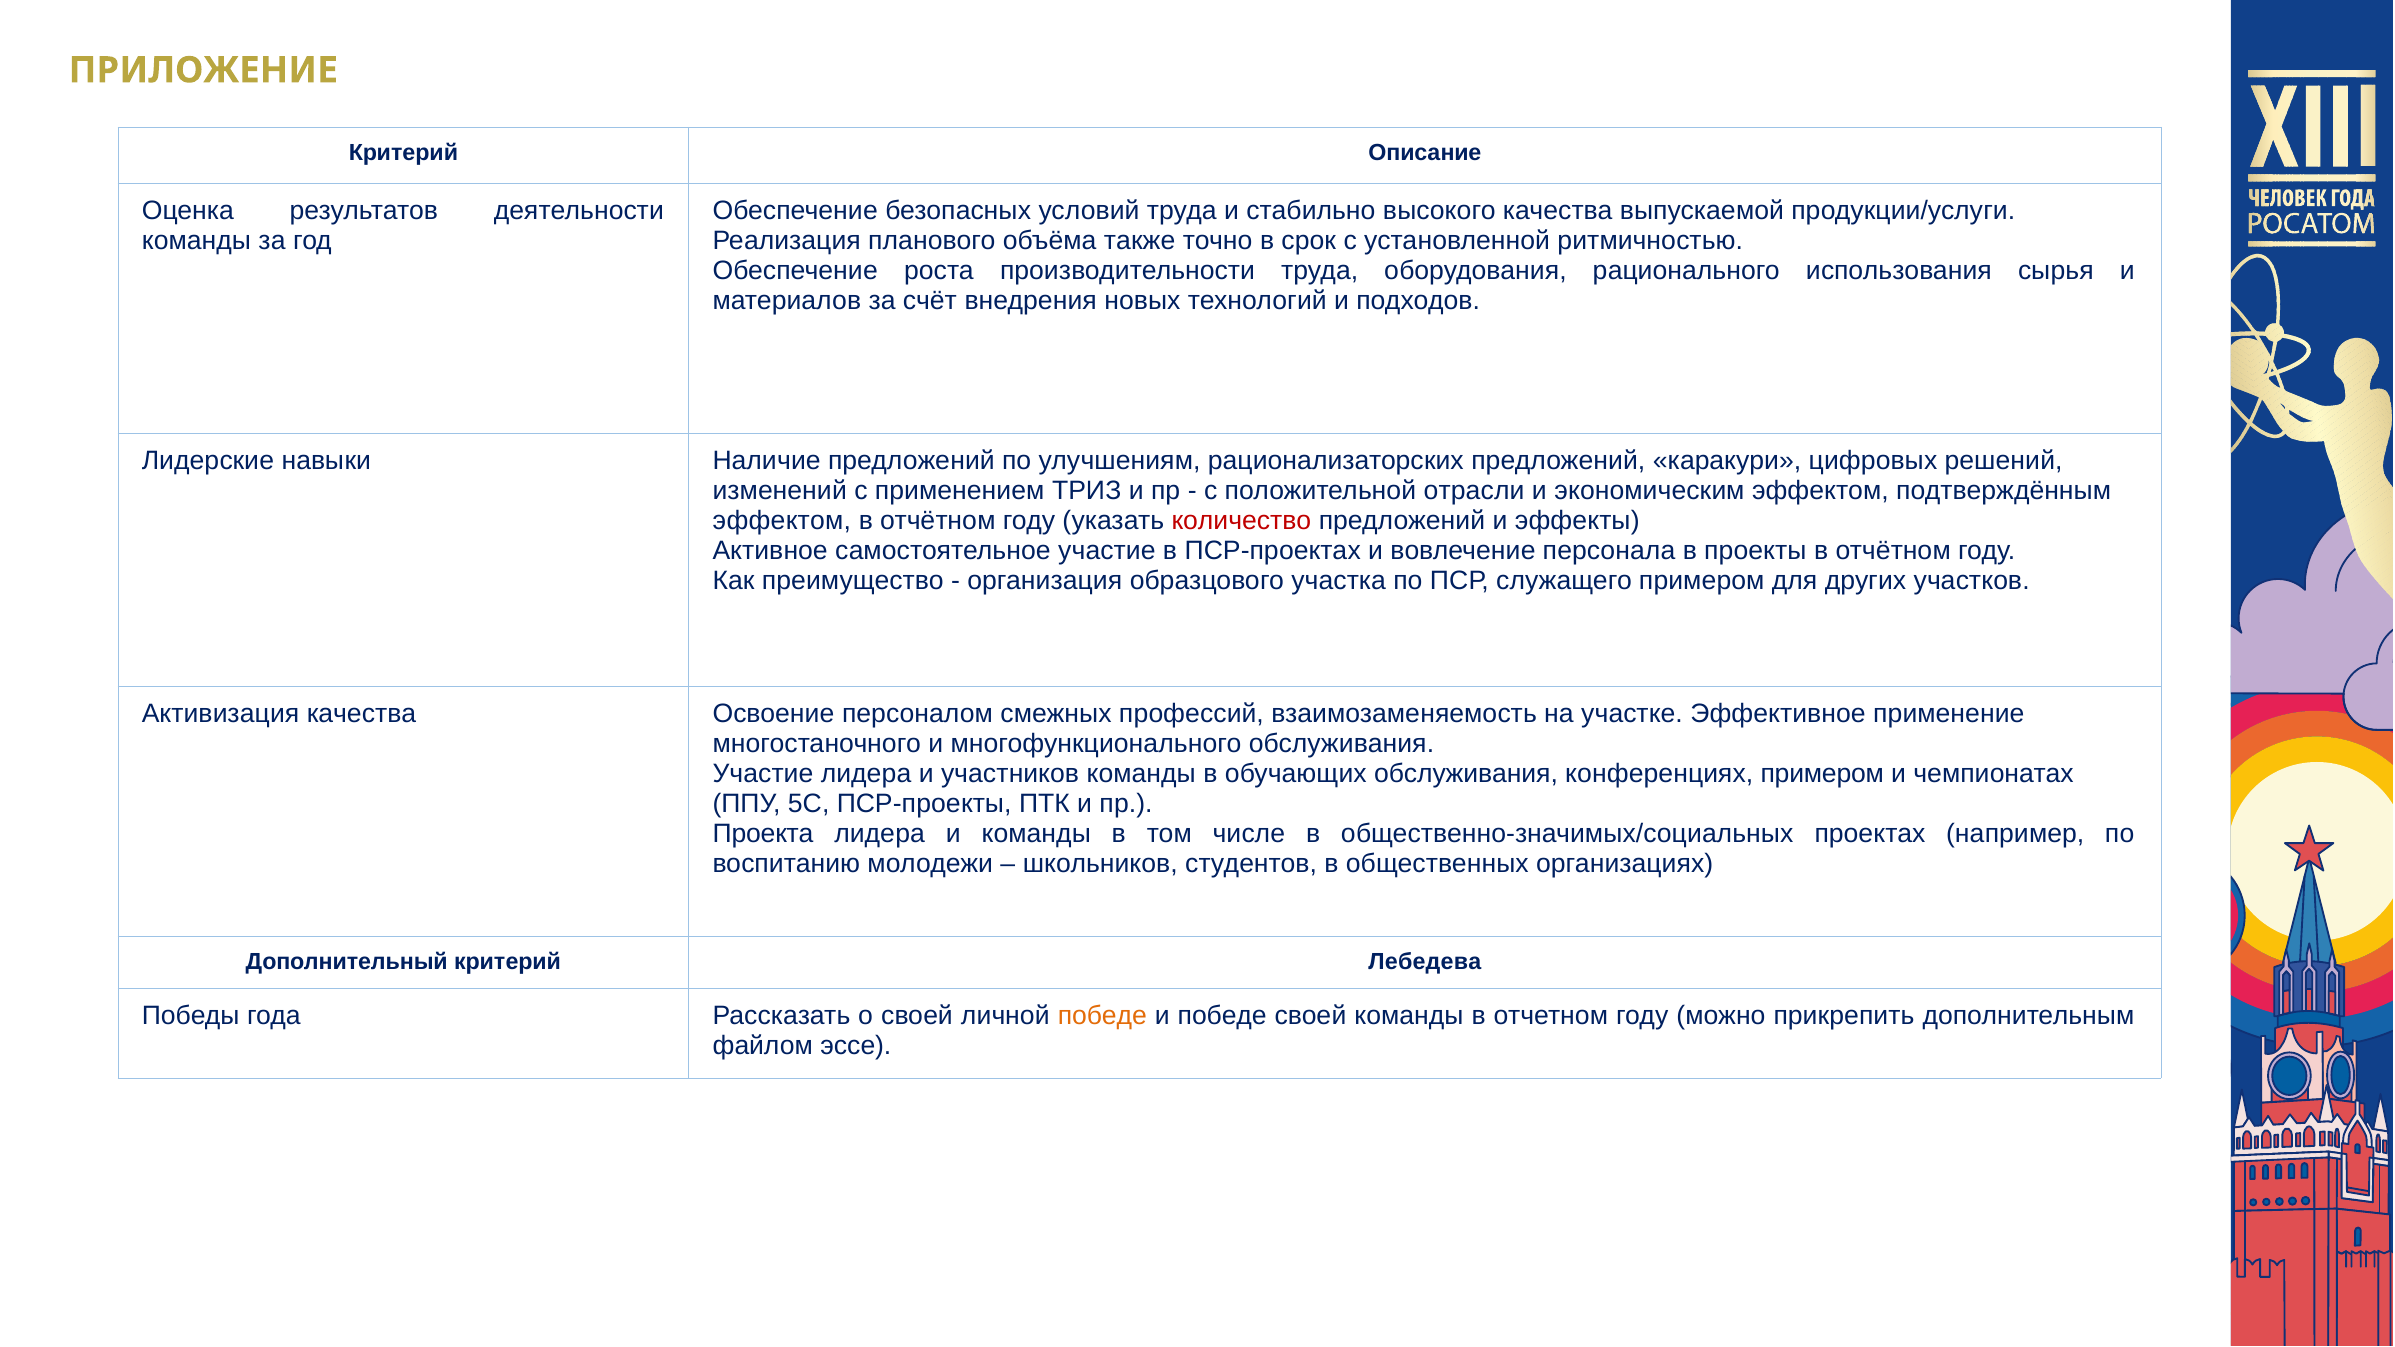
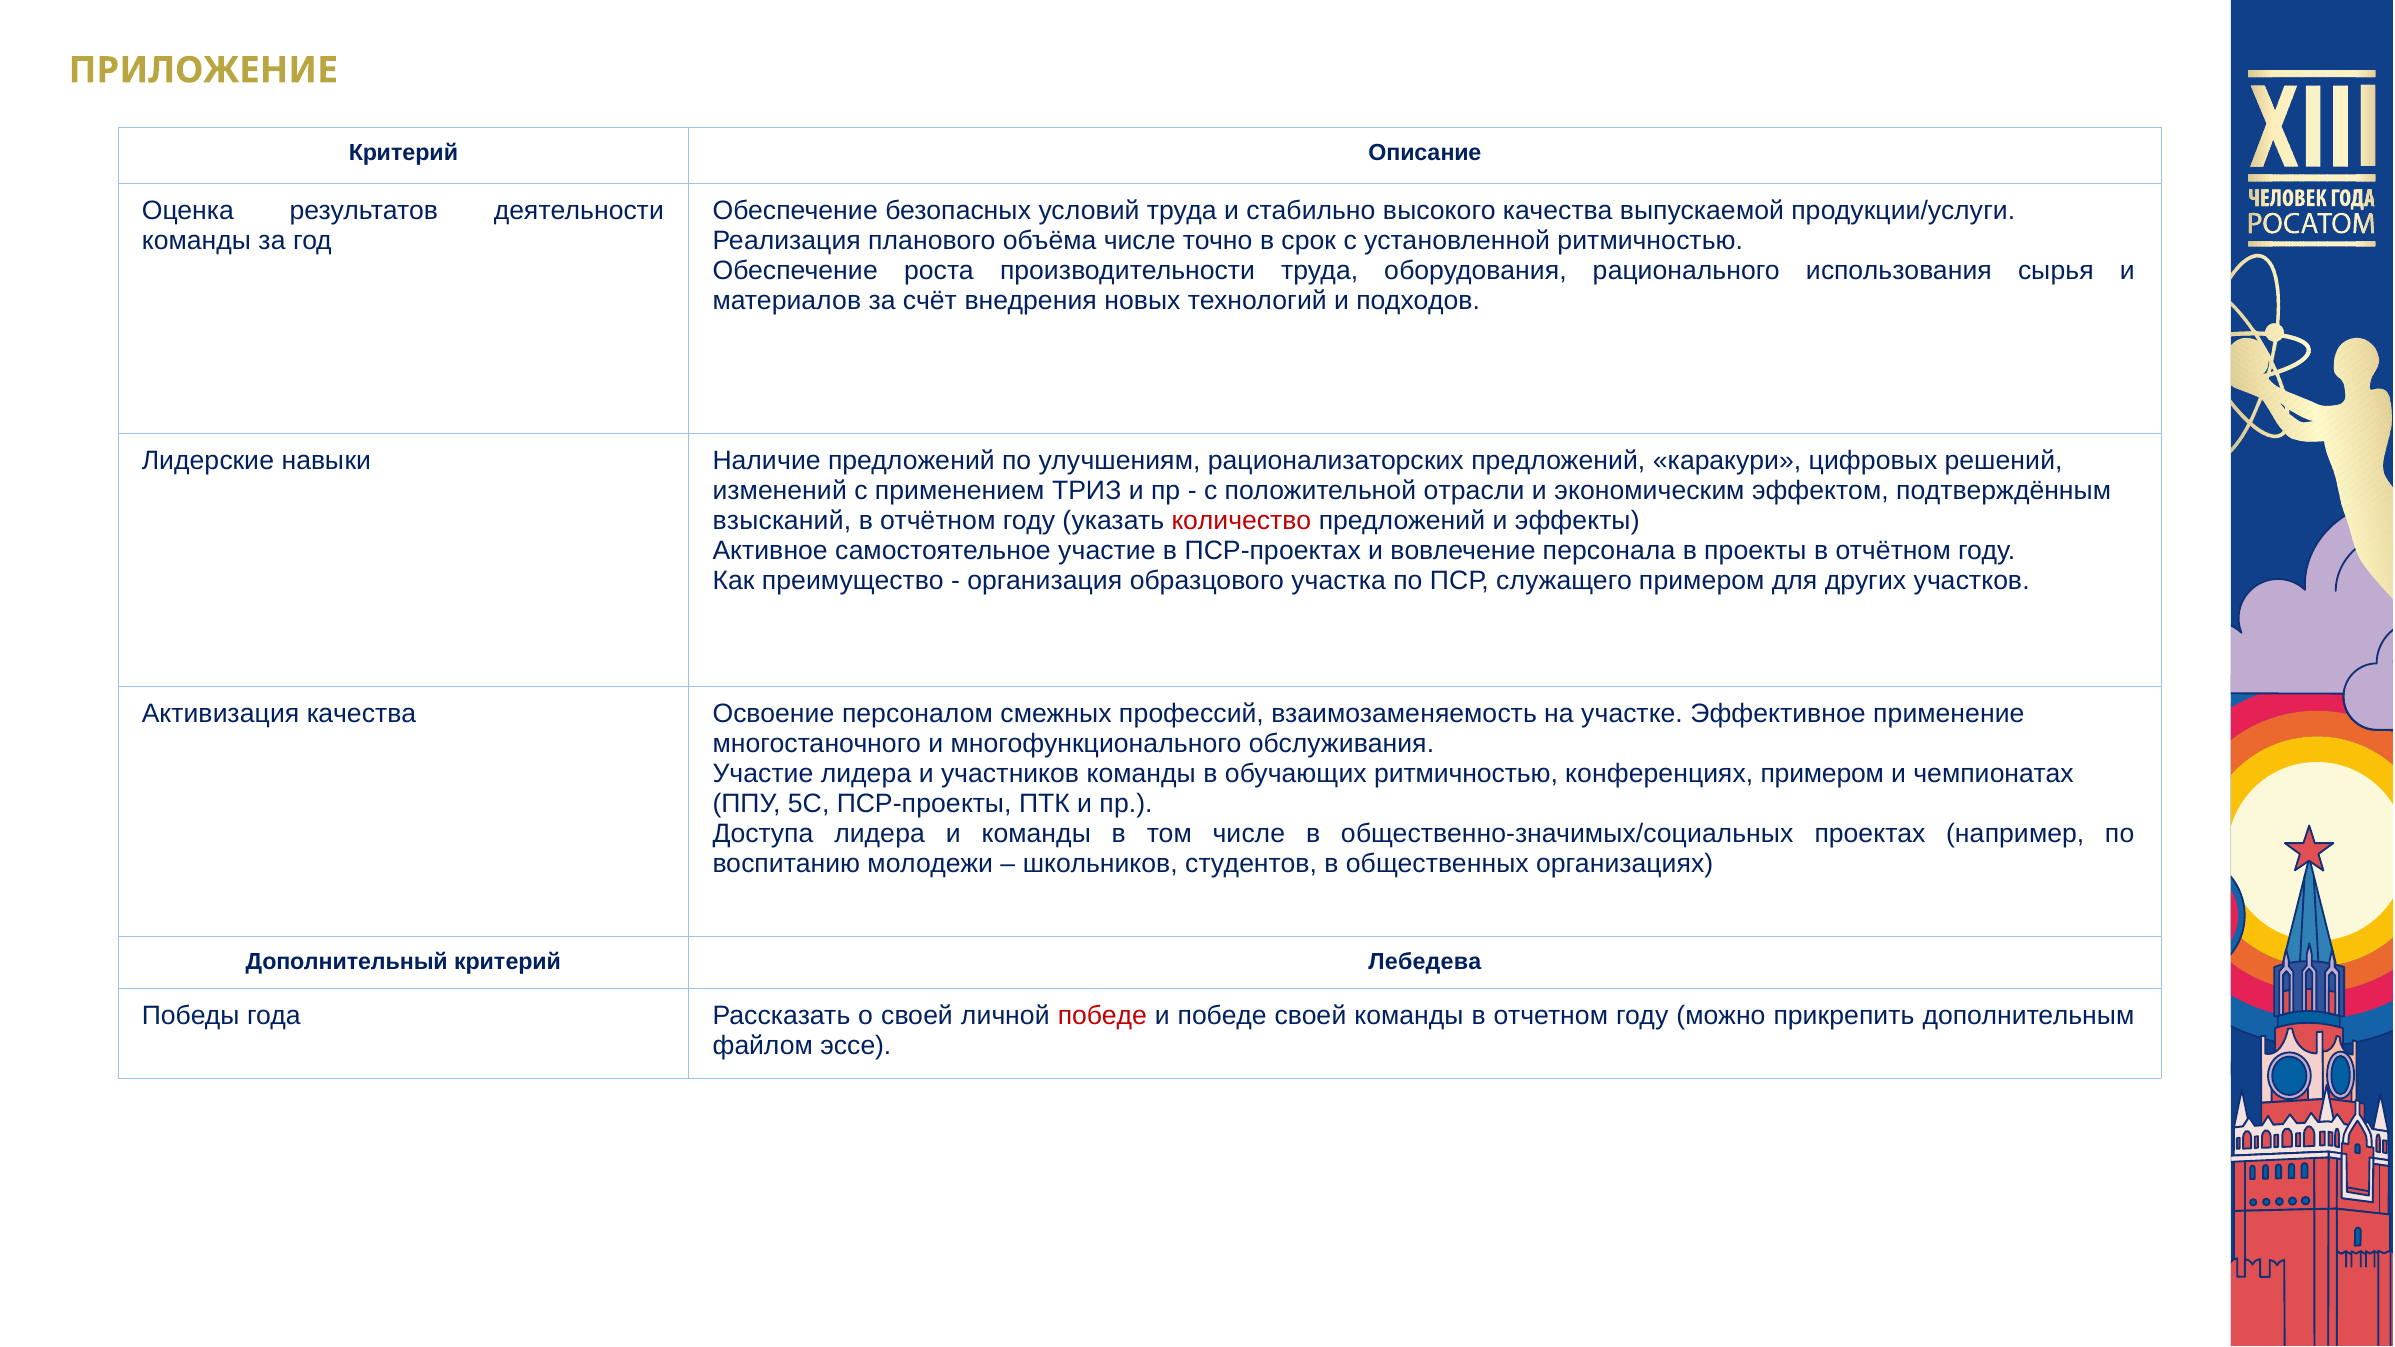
объёма также: также -> числе
эффектом at (782, 521): эффектом -> взысканий
обучающих обслуживания: обслуживания -> ритмичностью
Проекта: Проекта -> Доступа
победе at (1102, 1016) colour: orange -> red
